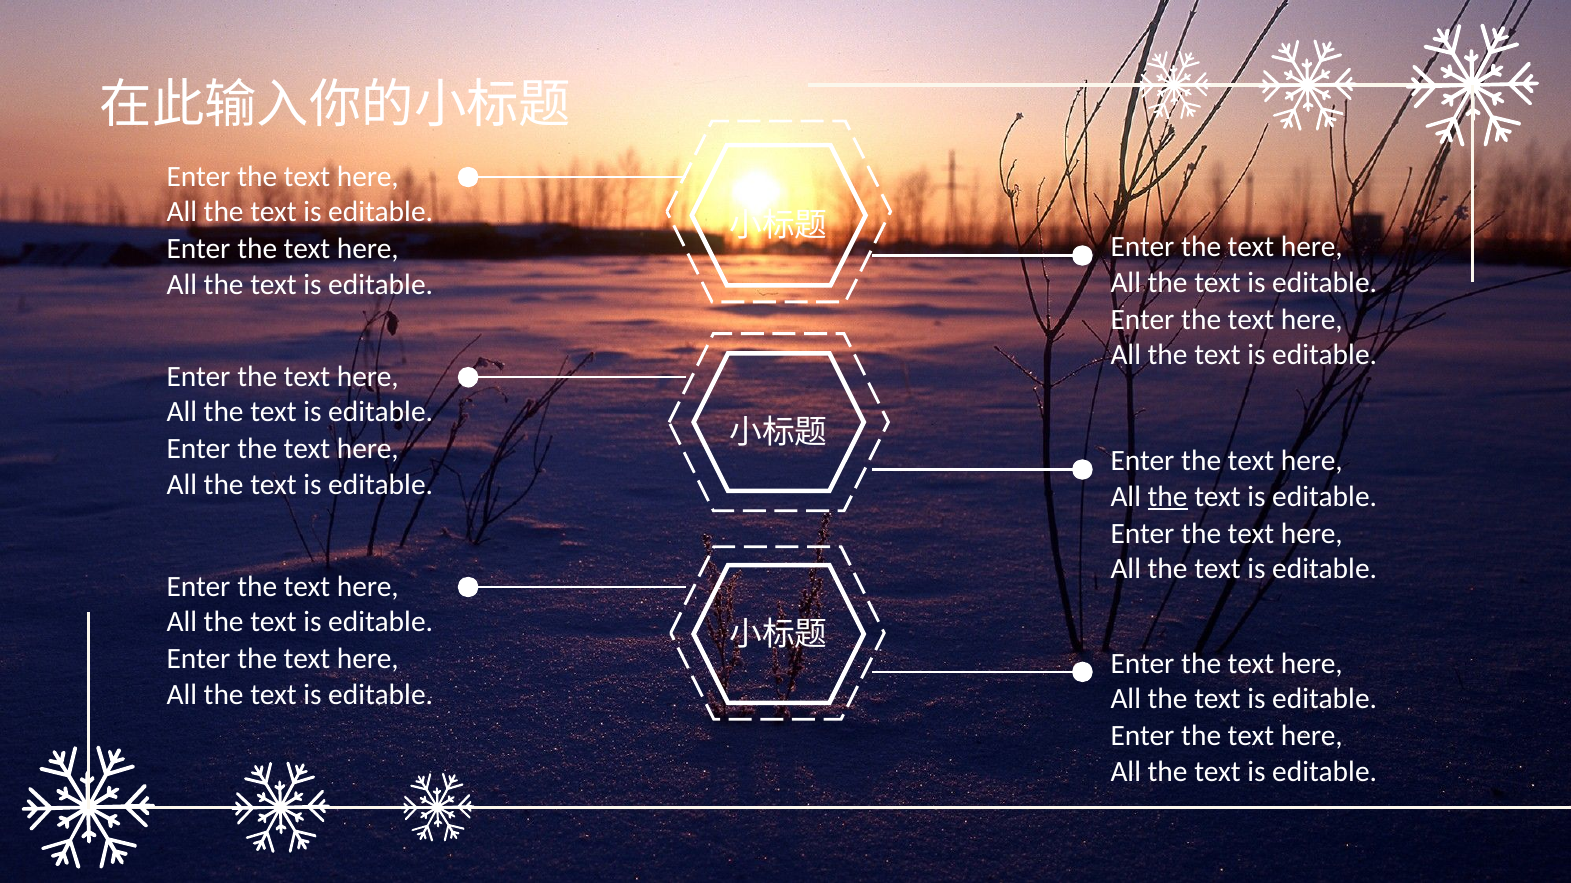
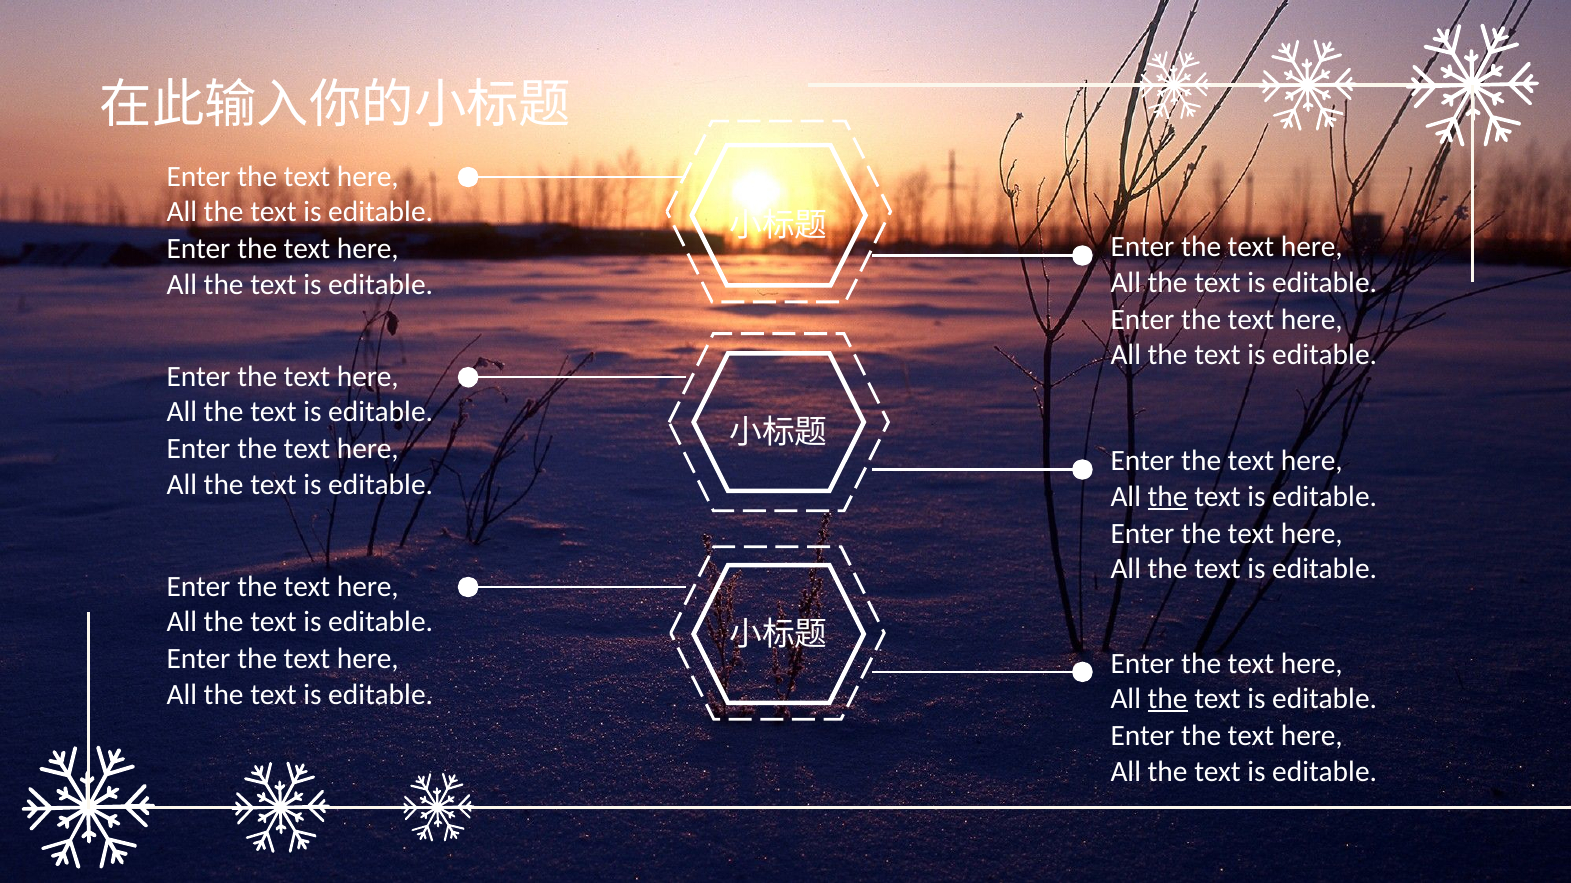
the at (1168, 699) underline: none -> present
